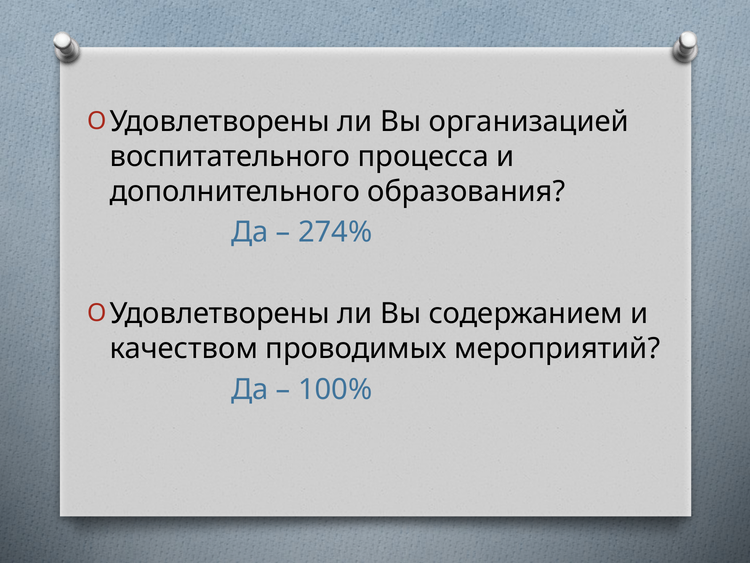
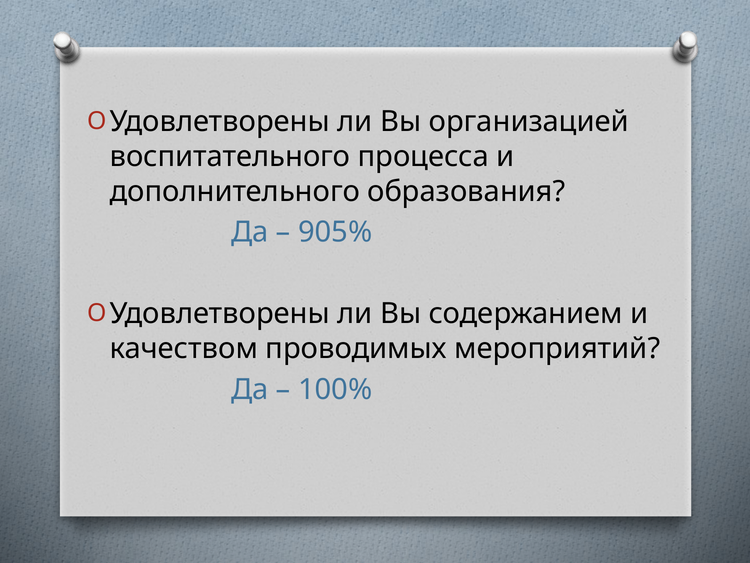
274%: 274% -> 905%
